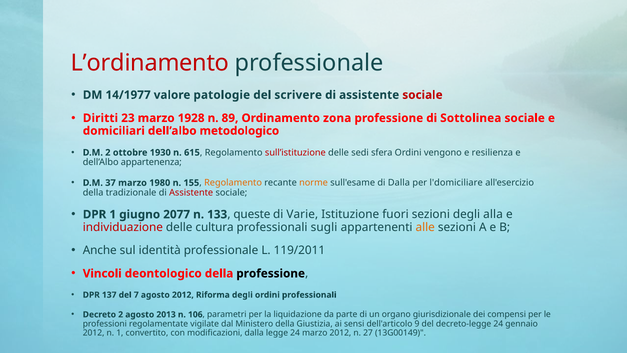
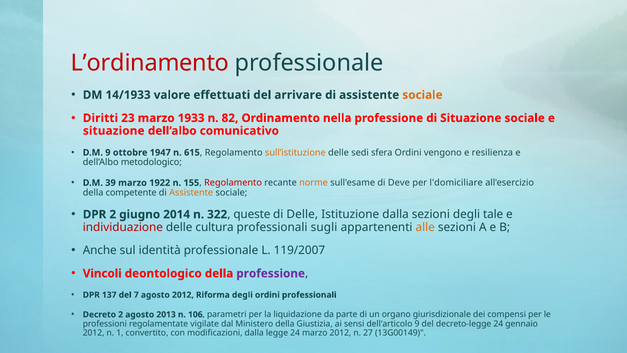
14/1977: 14/1977 -> 14/1933
patologie: patologie -> effettuati
scrivere: scrivere -> arrivare
sociale at (422, 95) colour: red -> orange
1928: 1928 -> 1933
89: 89 -> 82
zona: zona -> nella
di Sottolinea: Sottolinea -> Situazione
domiciliari at (114, 131): domiciliari -> situazione
metodologico: metodologico -> comunicativo
D.M 2: 2 -> 9
1930: 1930 -> 1947
sull’istituzione colour: red -> orange
appartenenza: appartenenza -> metodologico
37: 37 -> 39
1980: 1980 -> 1922
Regolamento at (233, 183) colour: orange -> red
di Dalla: Dalla -> Deve
tradizionale: tradizionale -> competente
Assistente at (191, 193) colour: red -> orange
DPR 1: 1 -> 2
2077: 2077 -> 2014
133: 133 -> 322
di Varie: Varie -> Delle
Istituzione fuori: fuori -> dalla
alla: alla -> tale
119/2011: 119/2011 -> 119/2007
professione at (271, 273) colour: black -> purple
